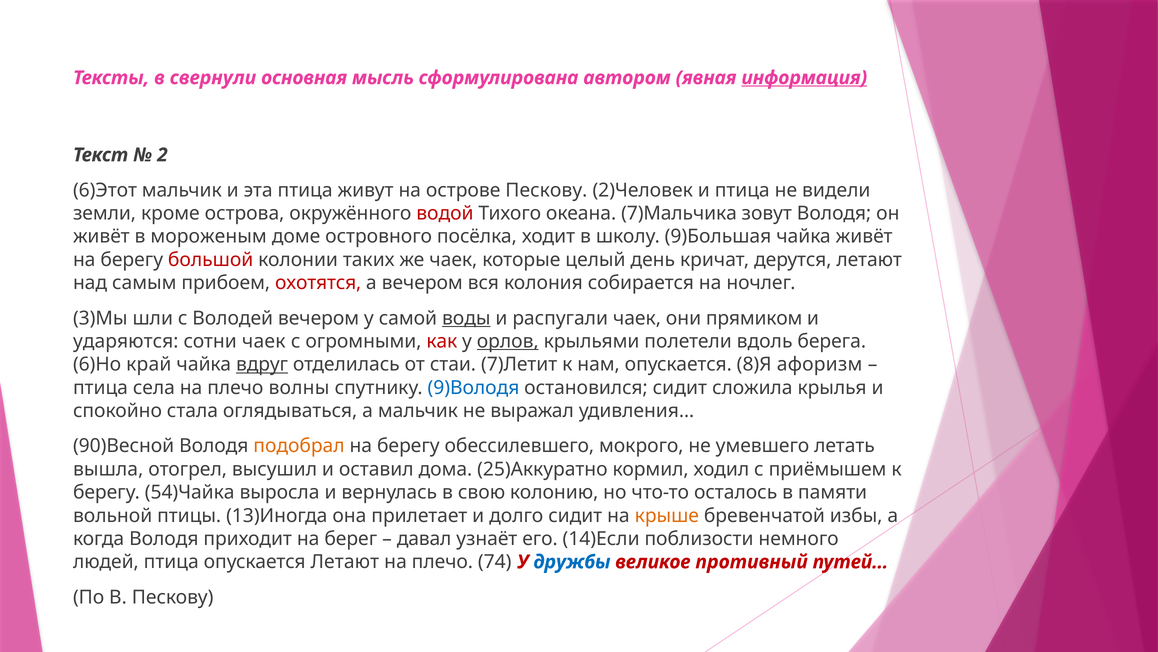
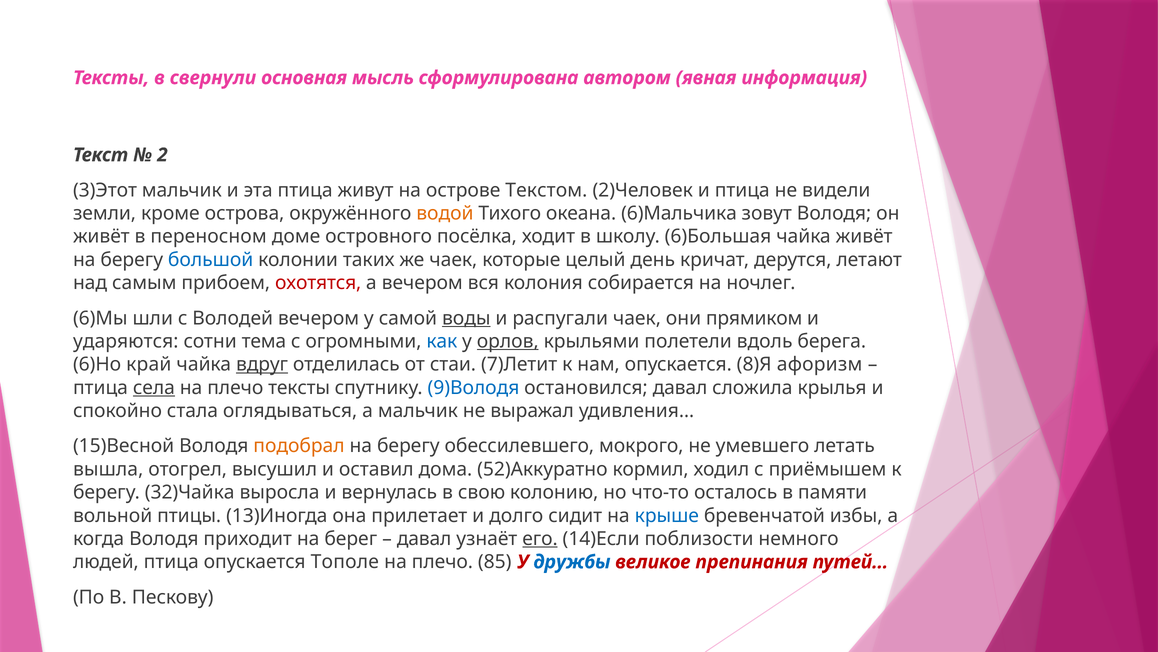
информация underline: present -> none
6)Этот: 6)Этот -> 3)Этот
острове Пескову: Пескову -> Текстом
водой colour: red -> orange
7)Мальчика: 7)Мальчика -> 6)Мальчика
мороженым: мороженым -> переносном
9)Большая: 9)Большая -> 6)Большая
большой colour: red -> blue
3)Мы: 3)Мы -> 6)Мы
сотни чаек: чаек -> тема
как colour: red -> blue
села underline: none -> present
плечо волны: волны -> тексты
остановился сидит: сидит -> давал
90)Весной: 90)Весной -> 15)Весной
25)Аккуратно: 25)Аккуратно -> 52)Аккуратно
54)Чайка: 54)Чайка -> 32)Чайка
крыше colour: orange -> blue
его underline: none -> present
опускается Летают: Летают -> Тополе
74: 74 -> 85
противный: противный -> препинания
